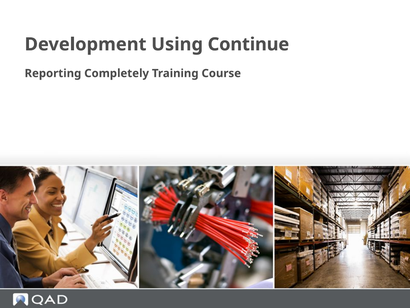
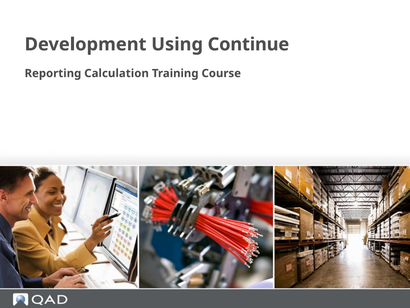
Completely: Completely -> Calculation
